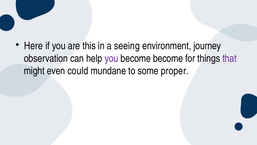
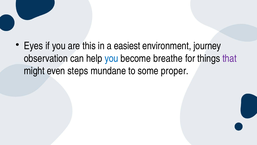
Here: Here -> Eyes
seeing: seeing -> easiest
you at (111, 58) colour: purple -> blue
become become: become -> breathe
could: could -> steps
